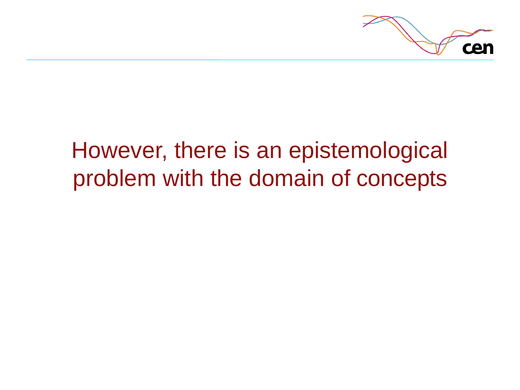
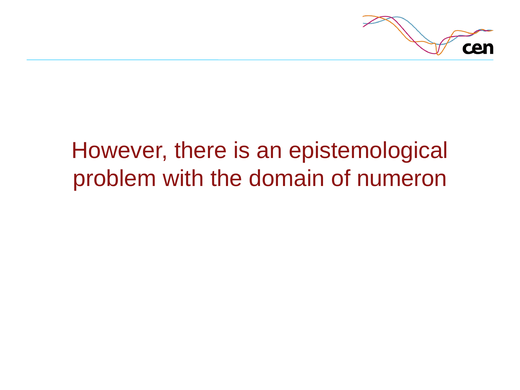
concepts: concepts -> numeron
